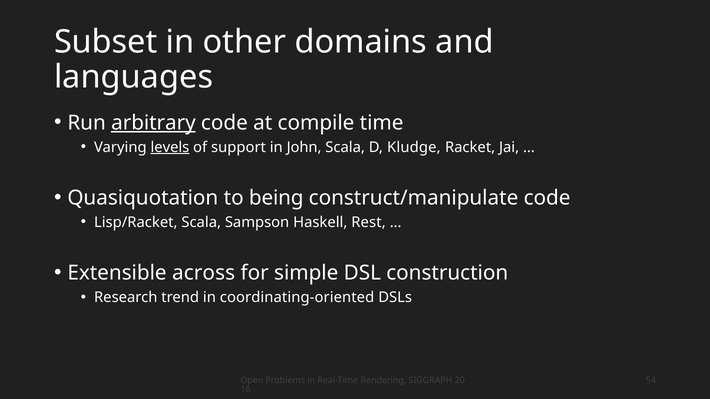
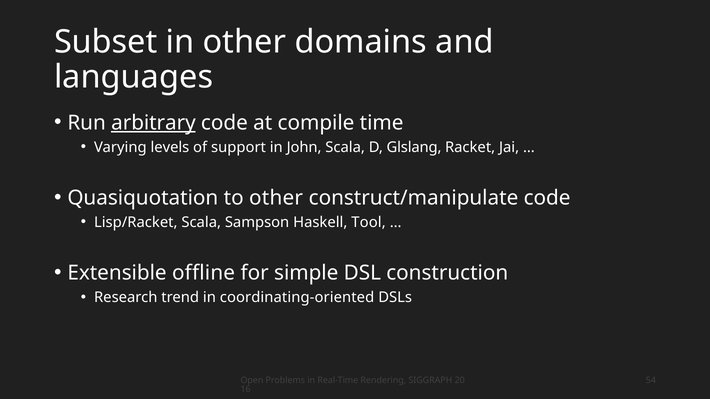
levels underline: present -> none
Kludge: Kludge -> Glslang
to being: being -> other
Rest: Rest -> Tool
across: across -> offline
